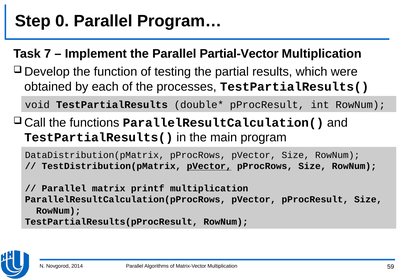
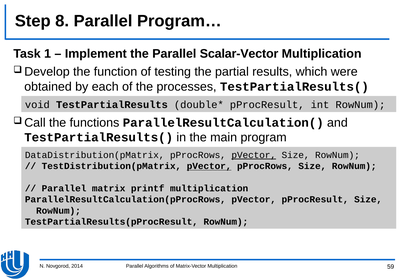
0: 0 -> 8
7: 7 -> 1
Partial-Vector: Partial-Vector -> Scalar-Vector
pVector at (254, 155) underline: none -> present
